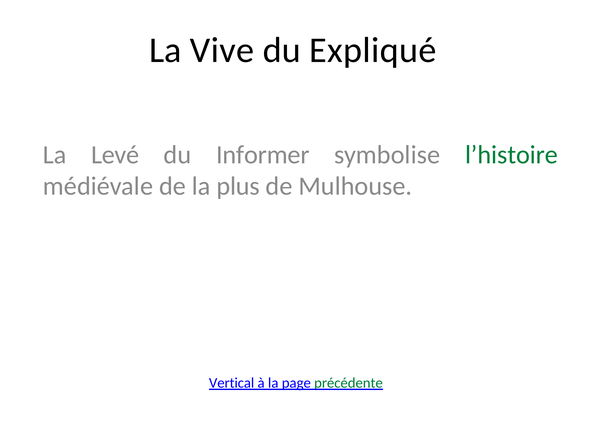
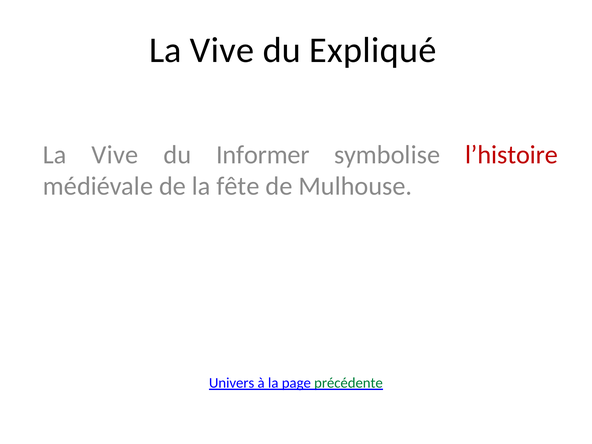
Levé at (115, 155): Levé -> Vive
l’histoire colour: green -> red
plus: plus -> fête
Vertical: Vertical -> Univers
